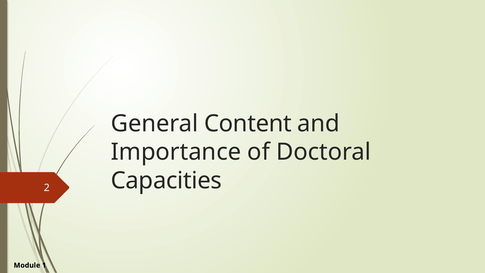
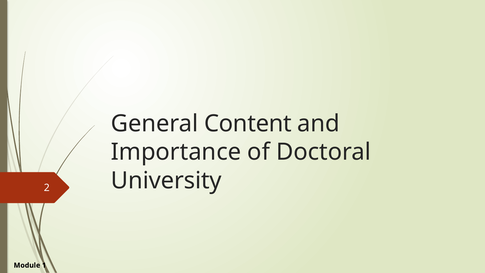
Capacities: Capacities -> University
